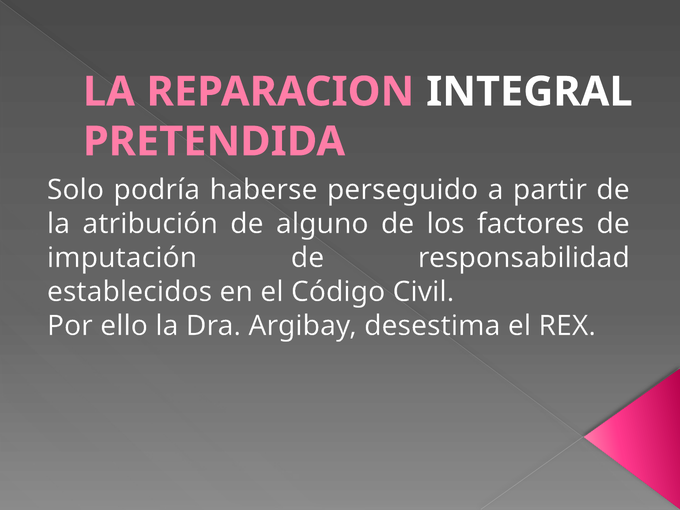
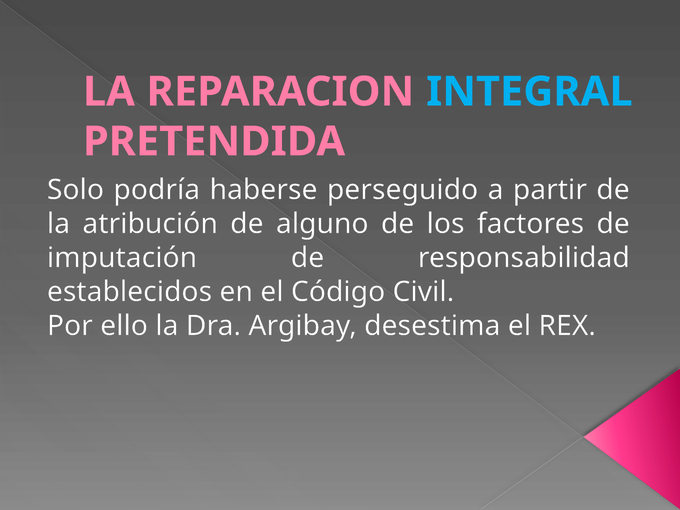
INTEGRAL colour: white -> light blue
